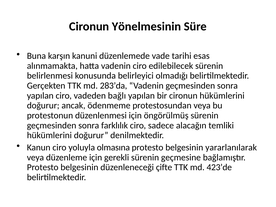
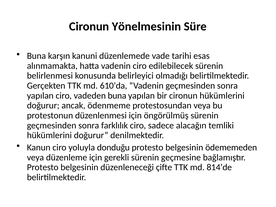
283’da: 283’da -> 610’da
vadeden bağlı: bağlı -> buna
olmasına: olmasına -> donduğu
yararlanılarak: yararlanılarak -> ödememeden
423’de: 423’de -> 814’de
